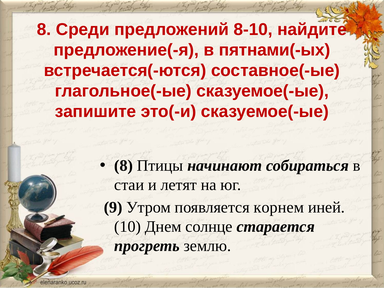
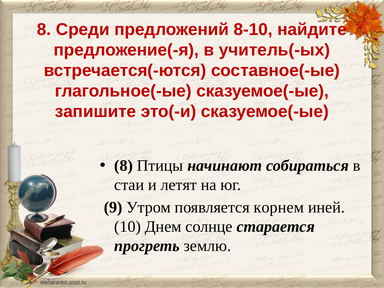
пятнами(-ых: пятнами(-ых -> учитель(-ых
